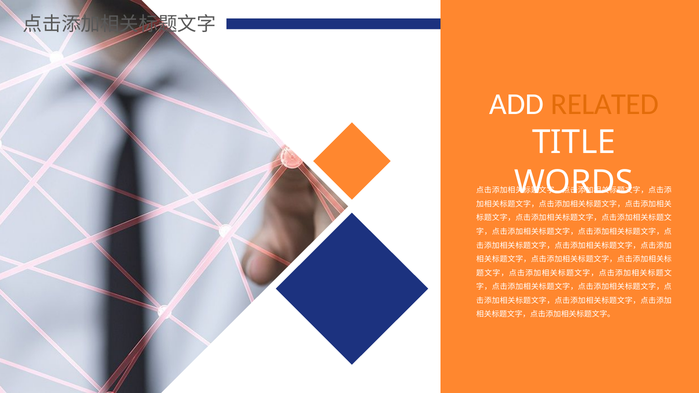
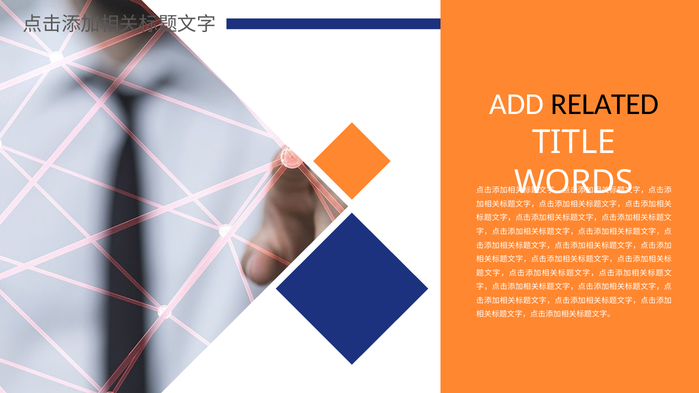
RELATED colour: orange -> black
